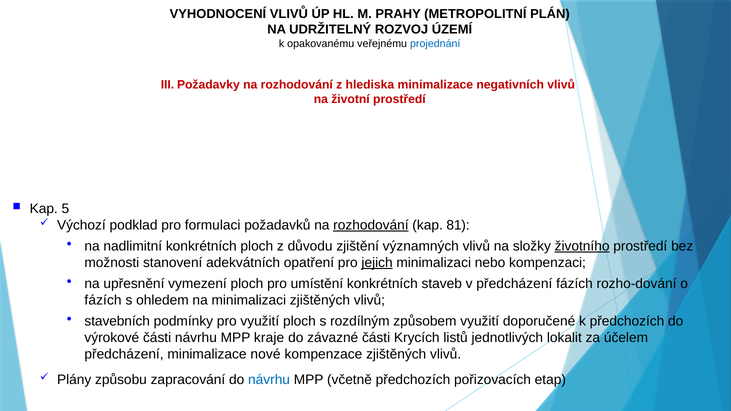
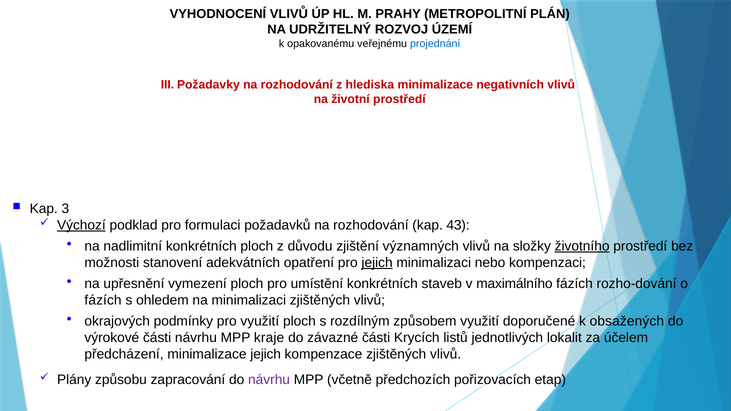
5: 5 -> 3
Výchozí underline: none -> present
rozhodování at (371, 225) underline: present -> none
81: 81 -> 43
v předcházení: předcházení -> maximálního
stavebních: stavebních -> okrajových
k předchozích: předchozích -> obsažených
minimalizace nové: nové -> jejich
návrhu at (269, 380) colour: blue -> purple
